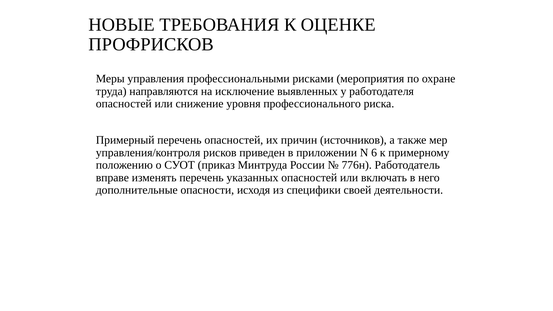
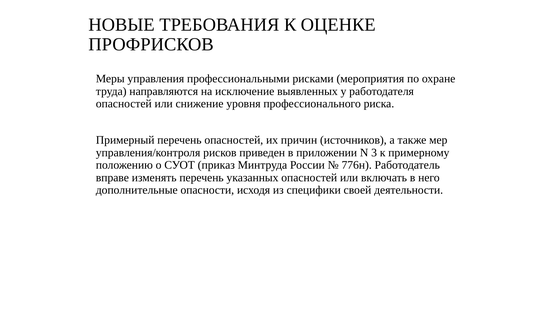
6: 6 -> 3
